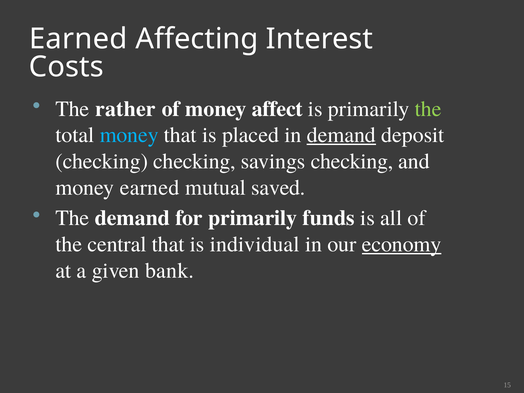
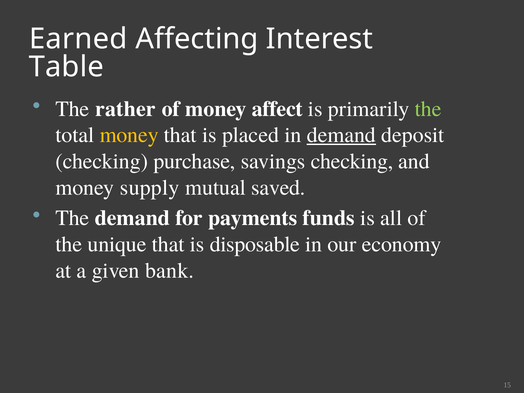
Costs: Costs -> Table
money at (129, 135) colour: light blue -> yellow
checking checking: checking -> purchase
money earned: earned -> supply
for primarily: primarily -> payments
central: central -> unique
individual: individual -> disposable
economy underline: present -> none
